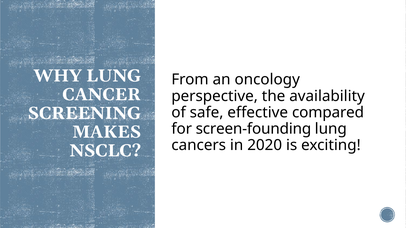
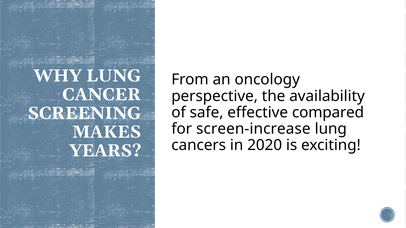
screen-founding: screen-founding -> screen-increase
NSCLC: NSCLC -> YEARS
